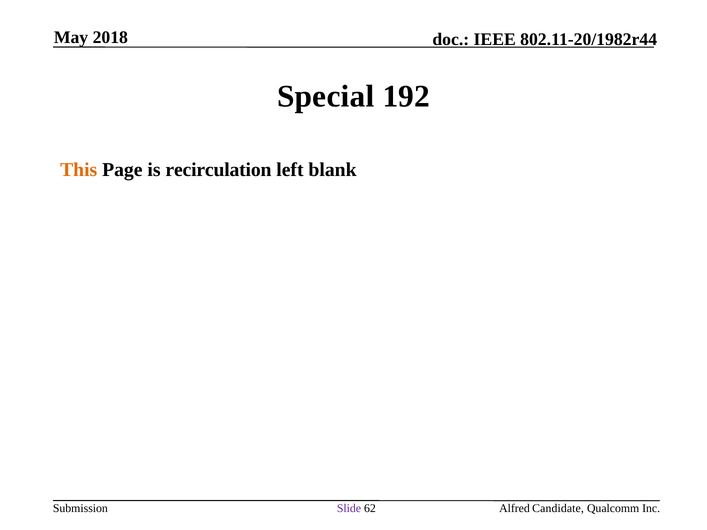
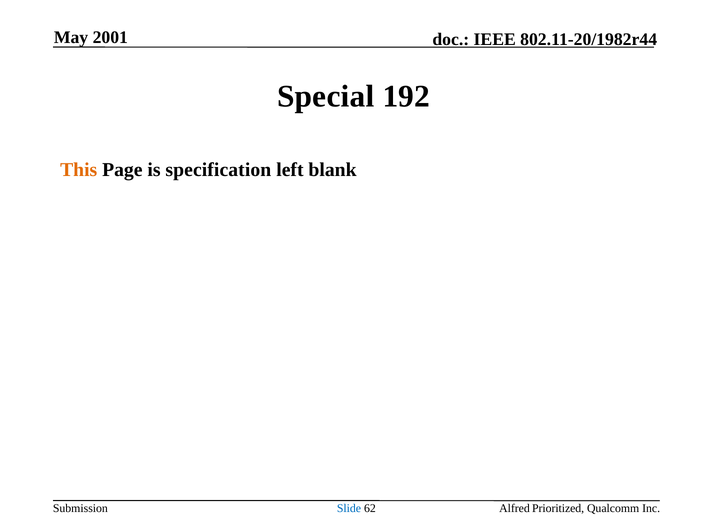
2018: 2018 -> 2001
recirculation: recirculation -> specification
Slide colour: purple -> blue
Candidate: Candidate -> Prioritized
